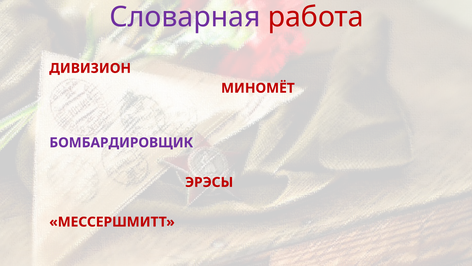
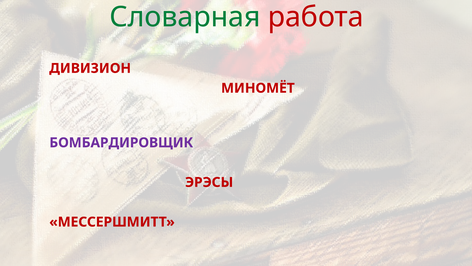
Словарная colour: purple -> green
